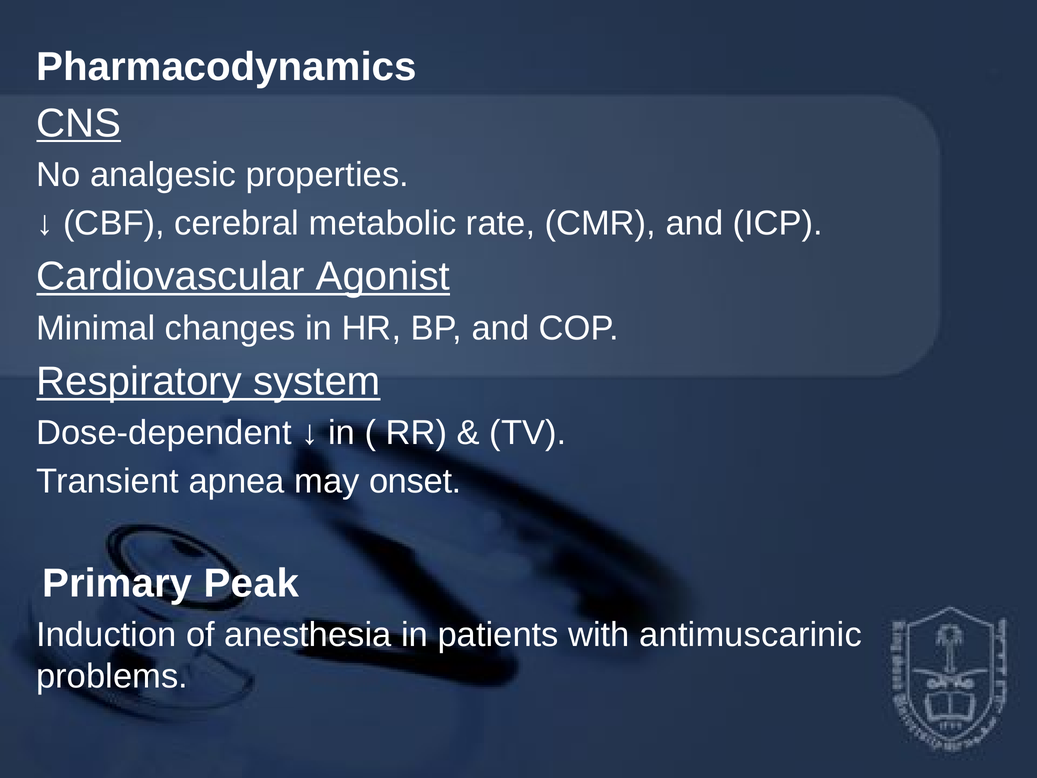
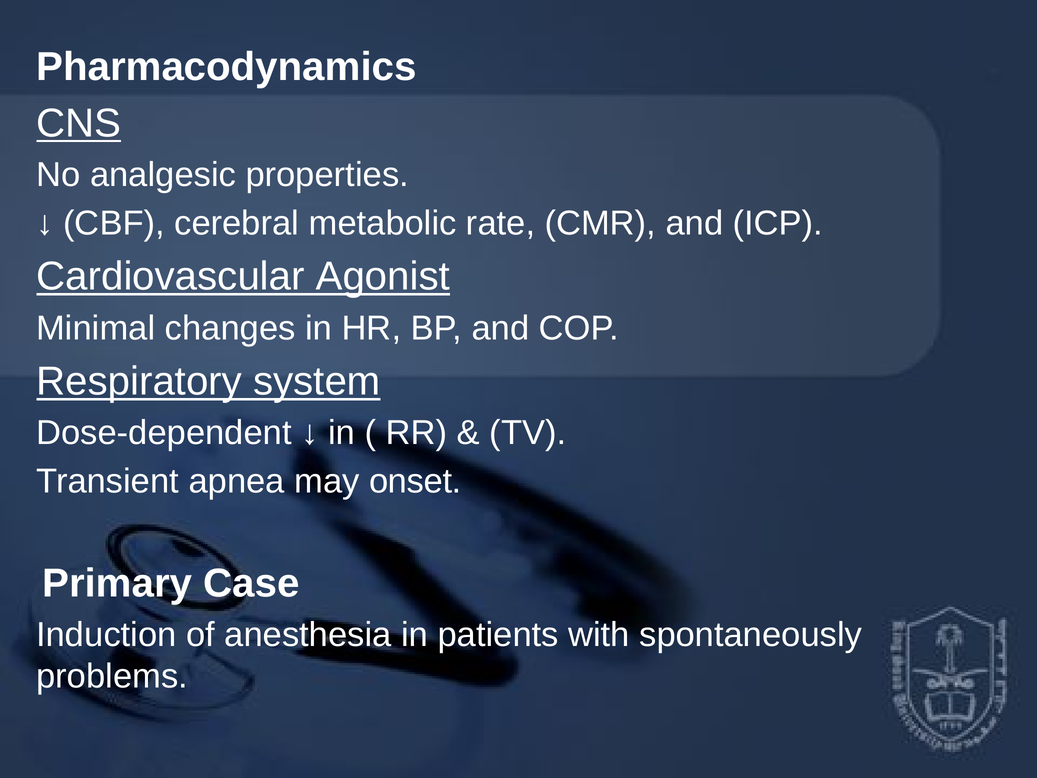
Peak: Peak -> Case
antimuscarinic: antimuscarinic -> spontaneously
